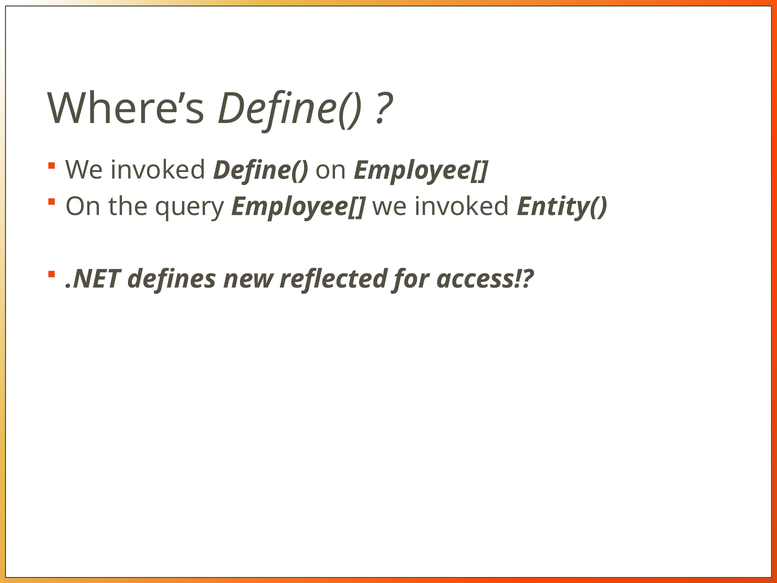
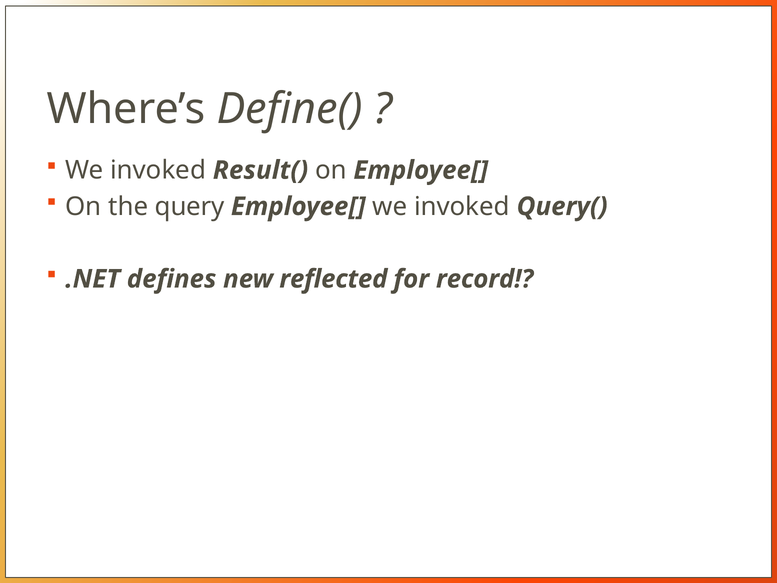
invoked Define(: Define( -> Result(
Entity(: Entity( -> Query(
access: access -> record
